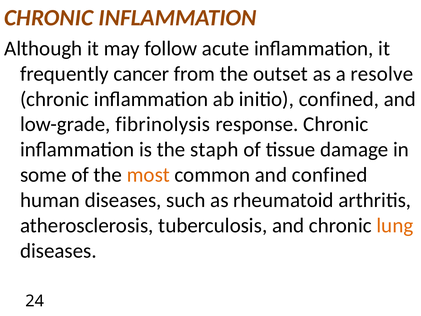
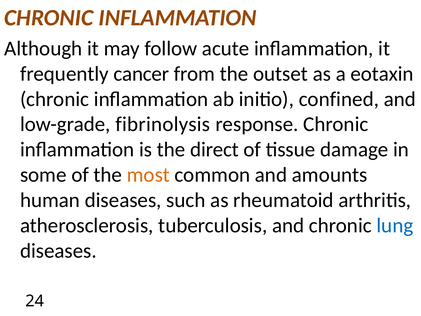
resolve: resolve -> eotaxin
staph: staph -> direct
and confined: confined -> amounts
lung colour: orange -> blue
